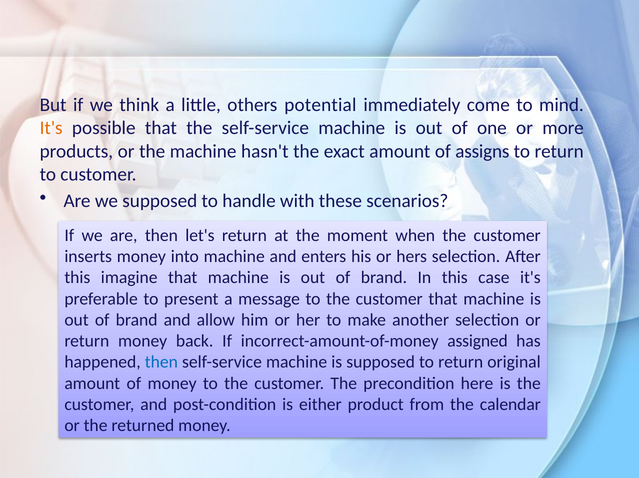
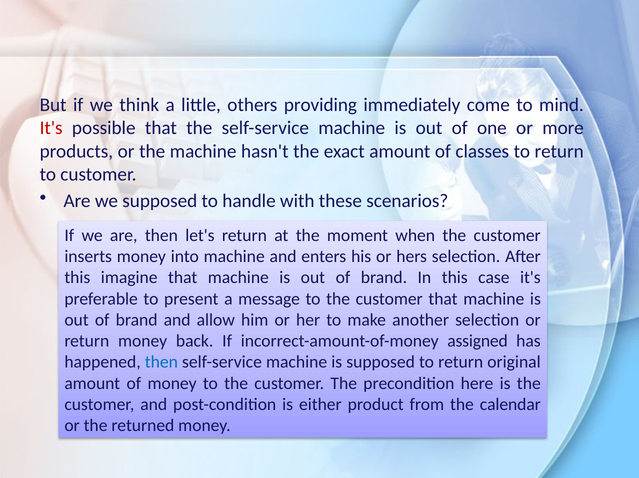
potential: potential -> providing
It's at (51, 128) colour: orange -> red
assigns: assigns -> classes
